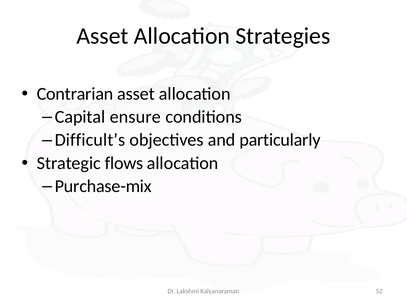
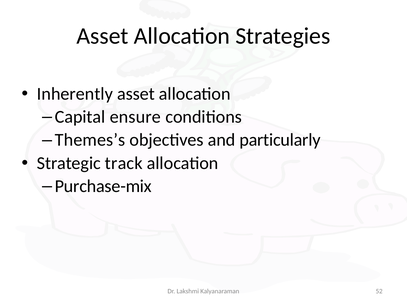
Contrarian: Contrarian -> Inherently
Difficult’s: Difficult’s -> Themes’s
flows: flows -> track
